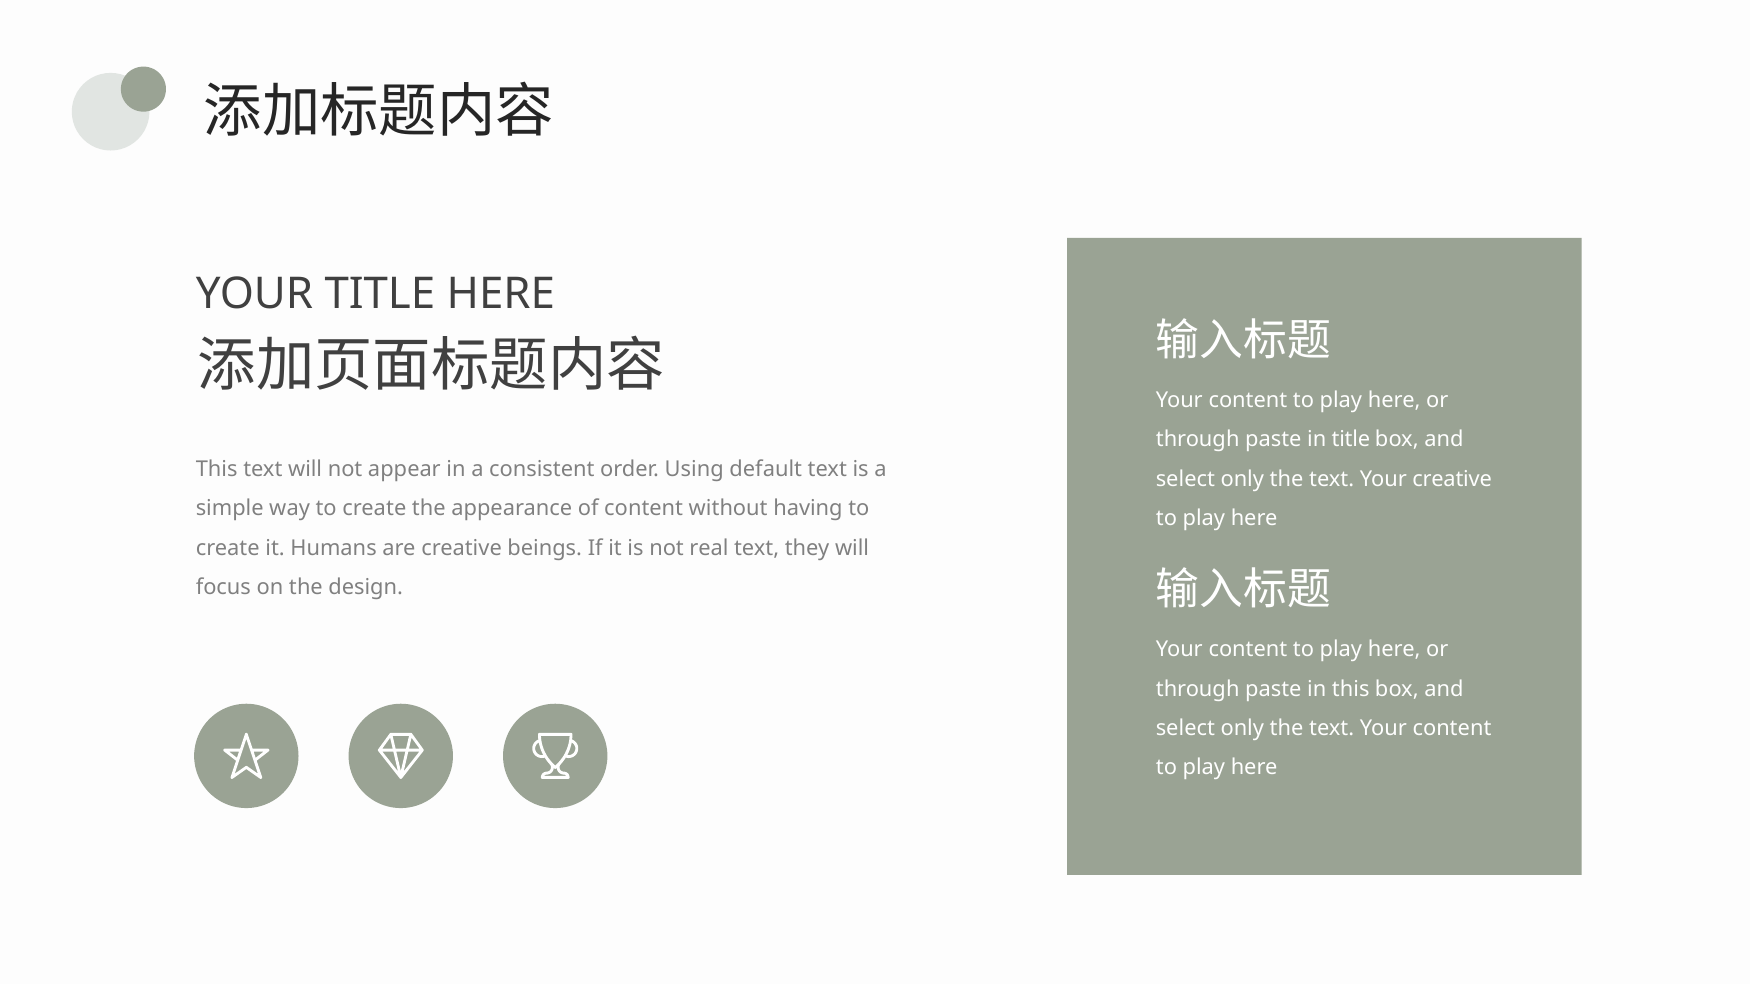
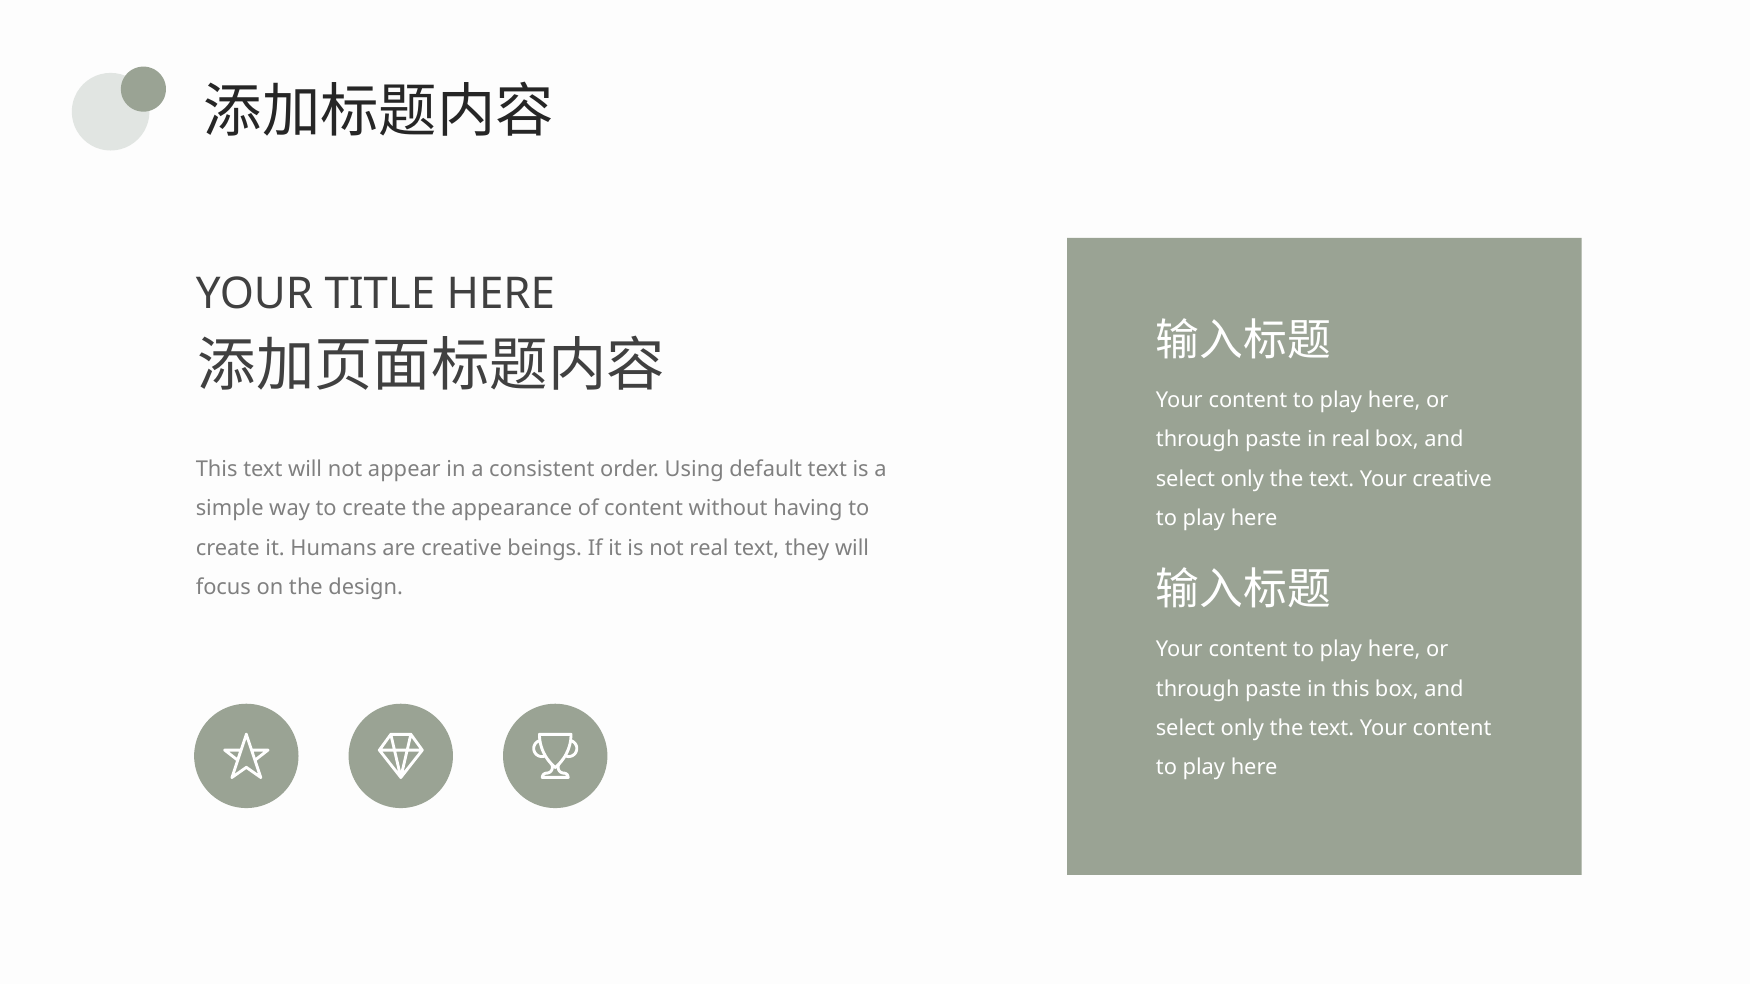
in title: title -> real
